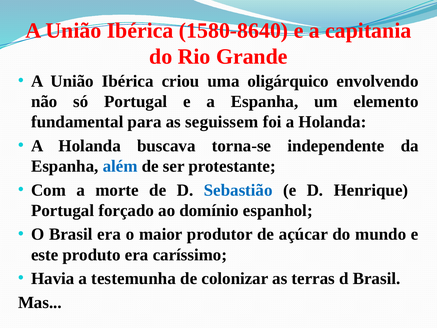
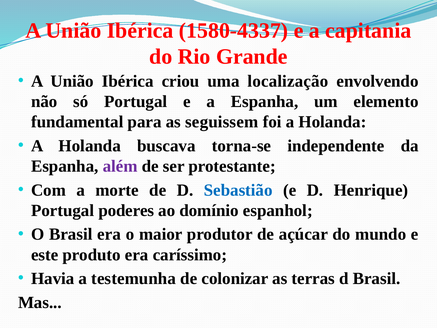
1580-8640: 1580-8640 -> 1580-4337
oligárquico: oligárquico -> localização
além colour: blue -> purple
forçado: forçado -> poderes
